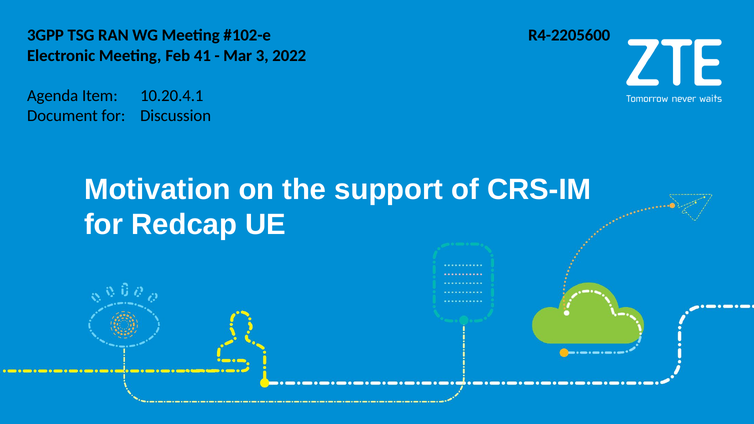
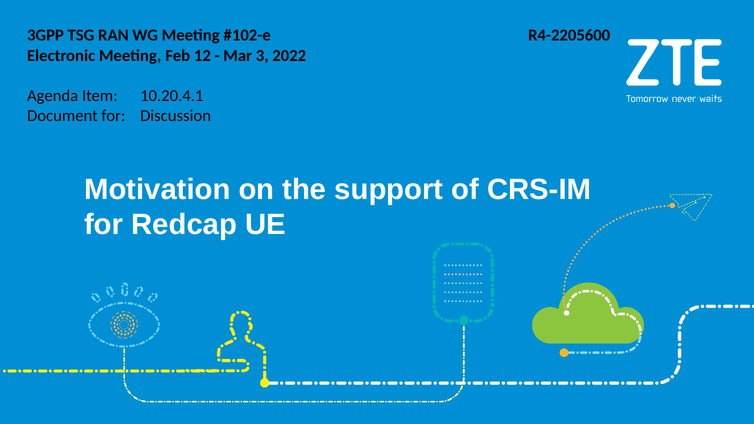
41: 41 -> 12
